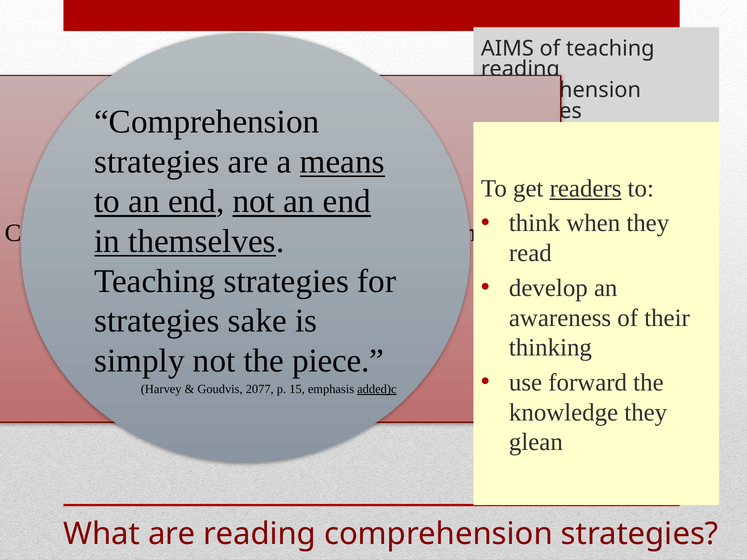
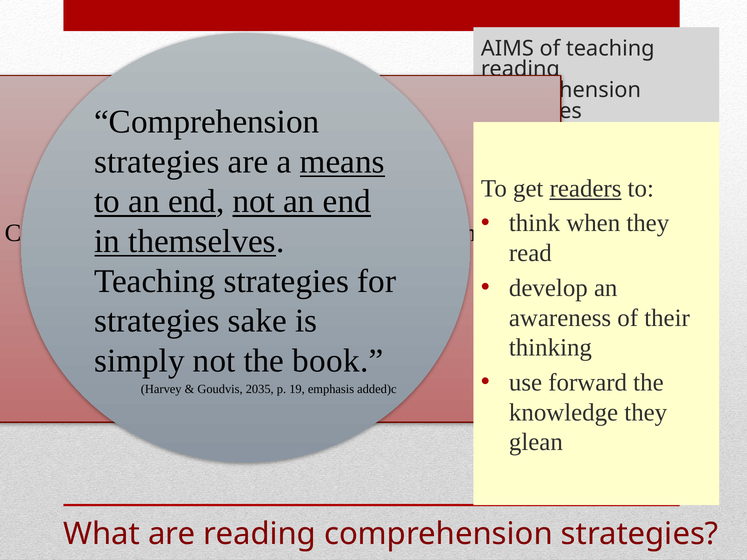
piece: piece -> book
2077: 2077 -> 2035
15: 15 -> 19
added)c underline: present -> none
